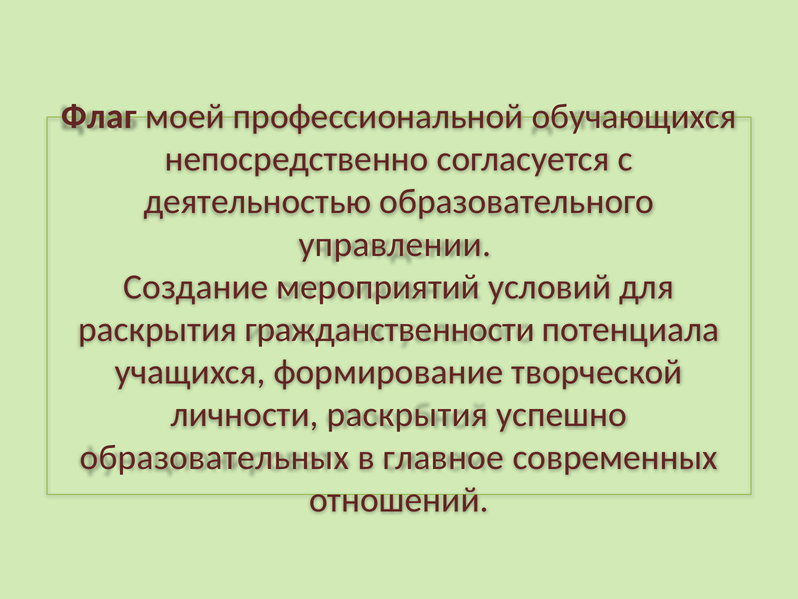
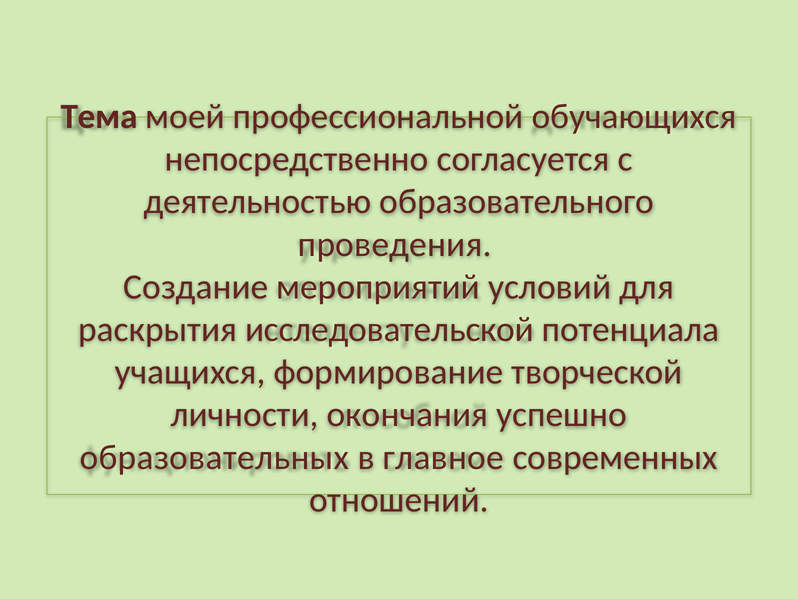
Флаг: Флаг -> Тема
управлении: управлении -> проведения
гражданственности: гражданственности -> исследовательской
личности раскрытия: раскрытия -> окончания
